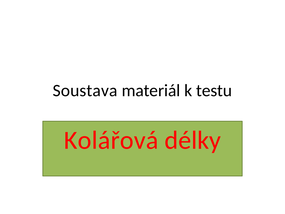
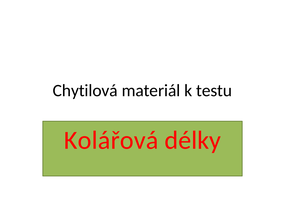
Soustava: Soustava -> Chytilová
